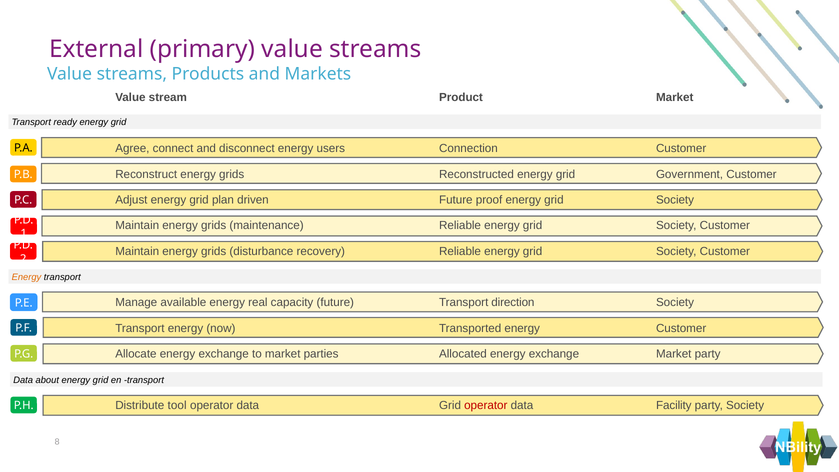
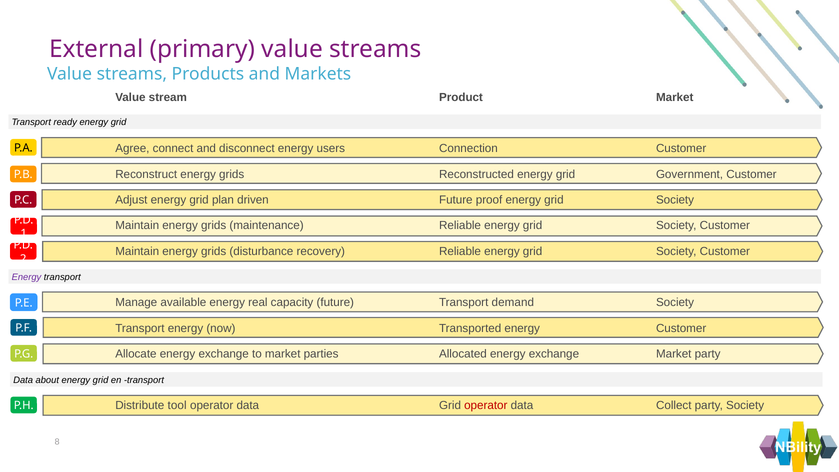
Energy at (26, 277) colour: orange -> purple
direction: direction -> demand
Facility: Facility -> Collect
